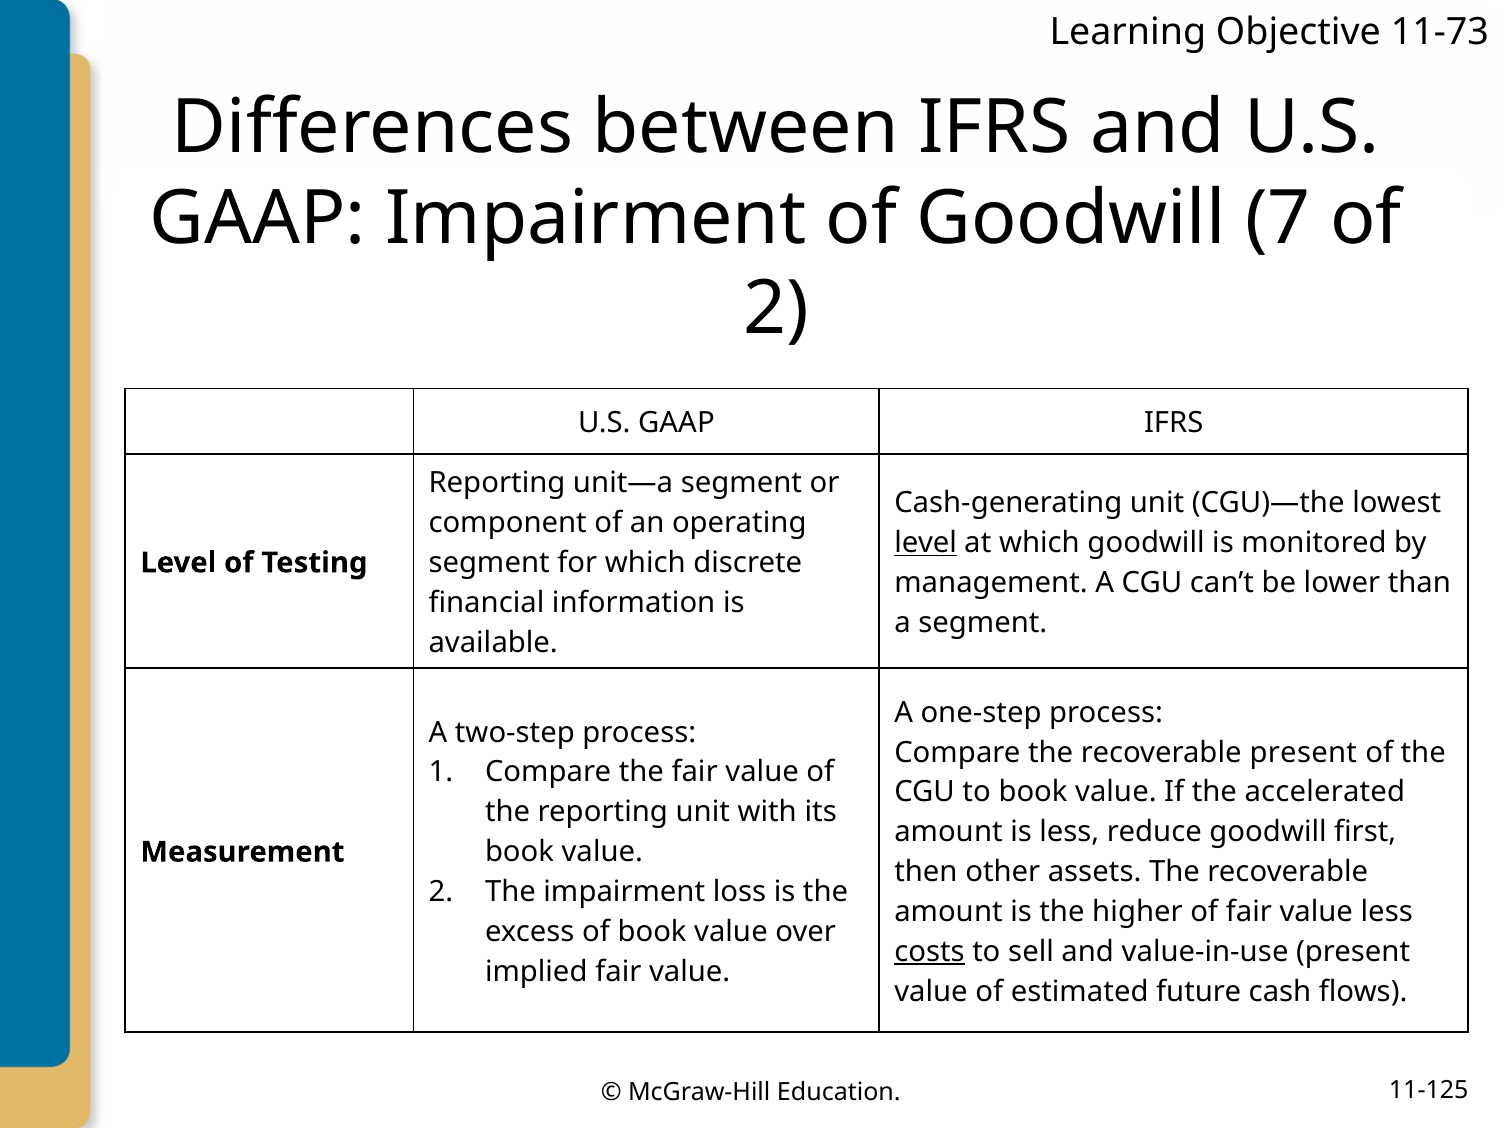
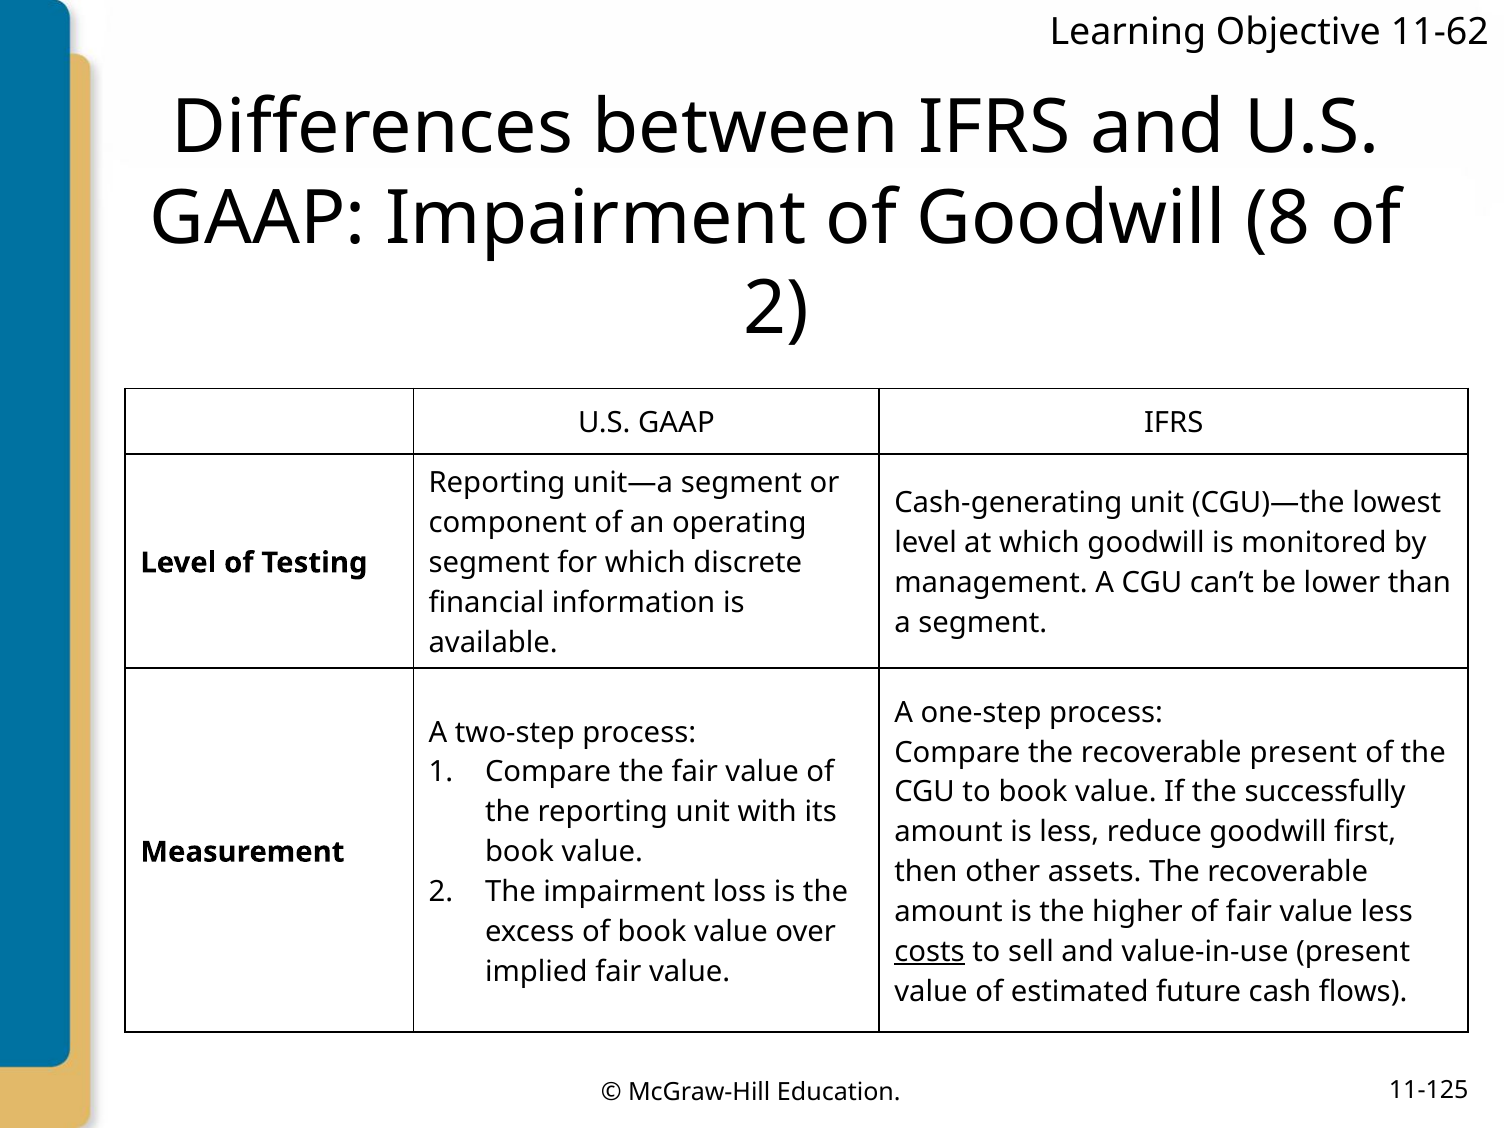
11-73: 11-73 -> 11-62
7: 7 -> 8
level at (926, 543) underline: present -> none
accelerated: accelerated -> successfully
